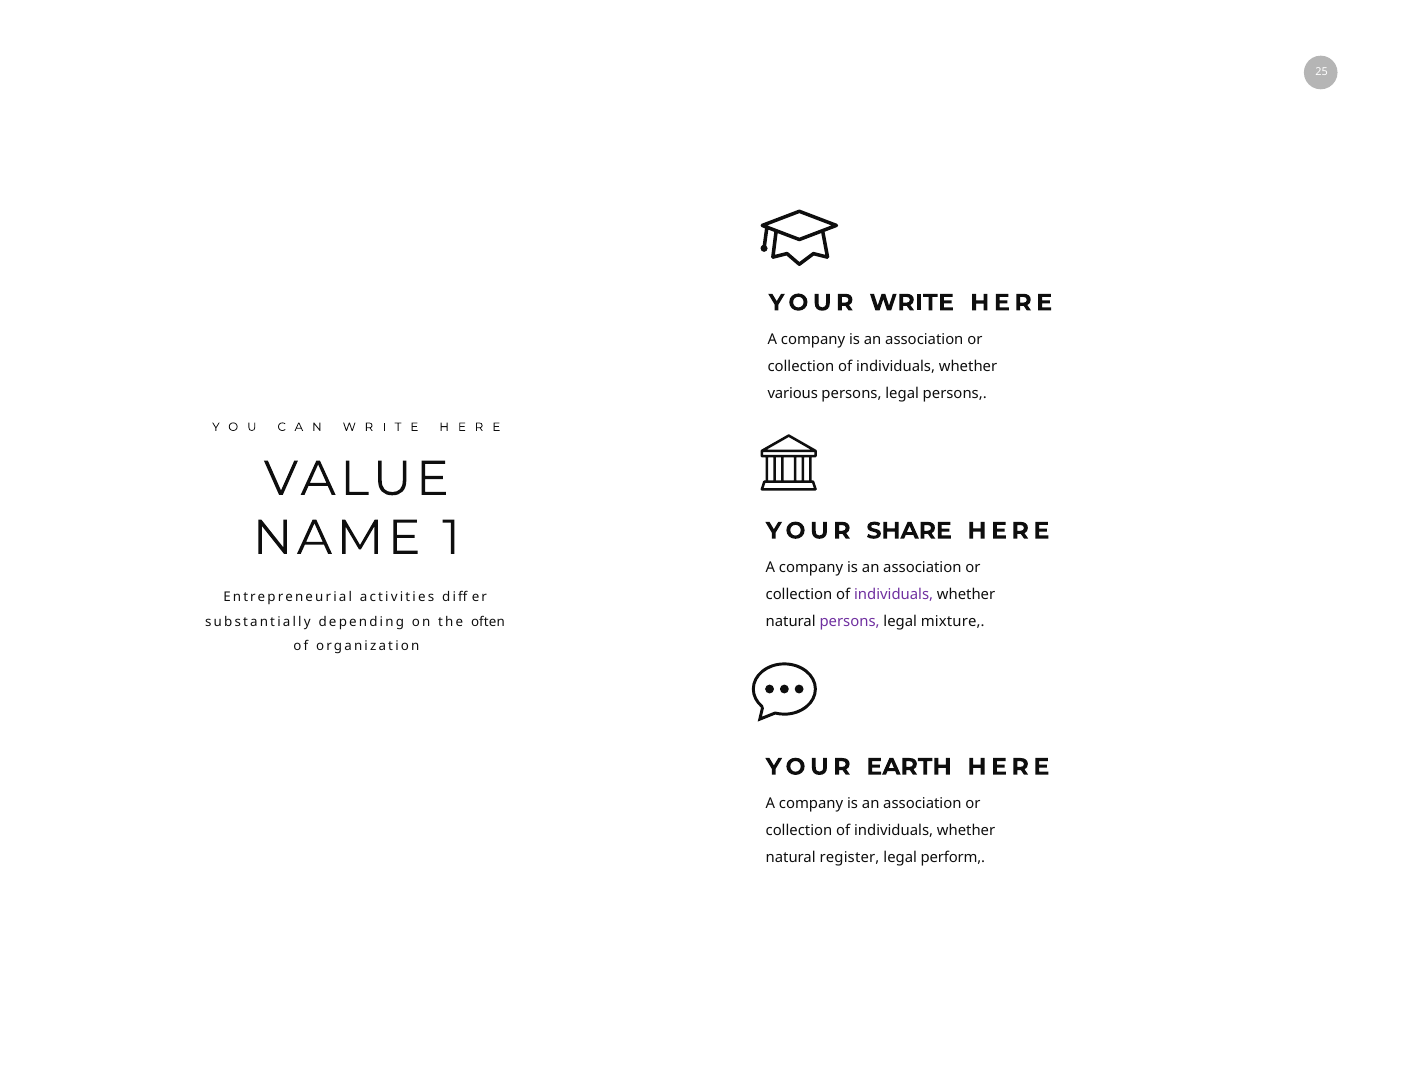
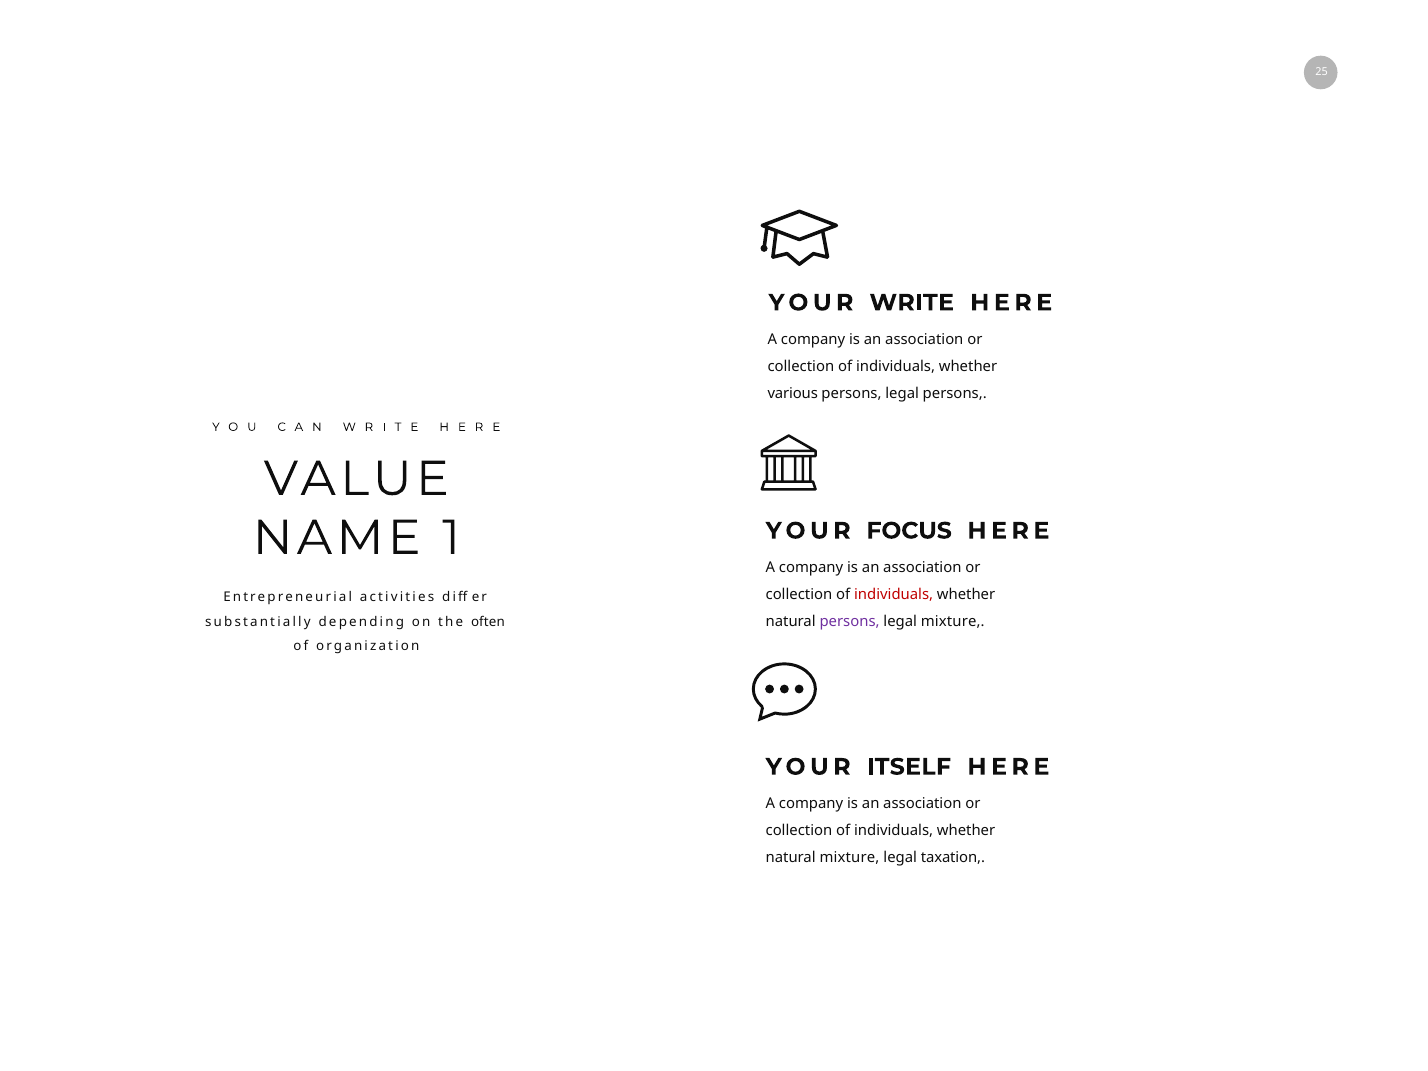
SHARE: SHARE -> FOCUS
individuals at (894, 595) colour: purple -> red
EARTH: EARTH -> ITSELF
natural register: register -> mixture
perform: perform -> taxation
